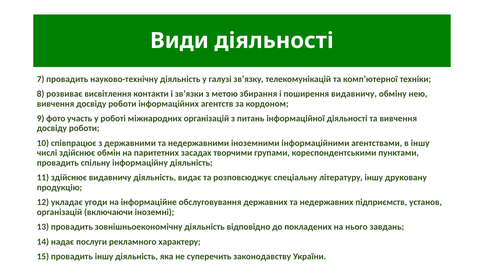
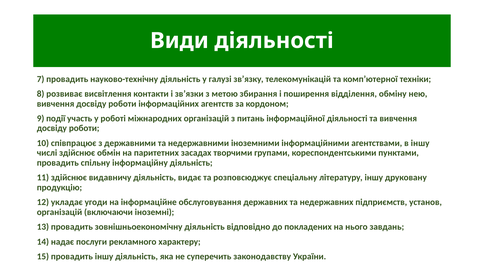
поширення видавничу: видавничу -> відділення
фото: фото -> події
